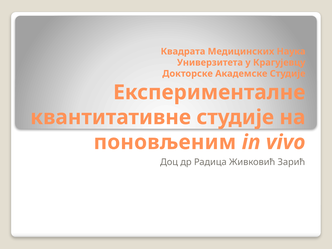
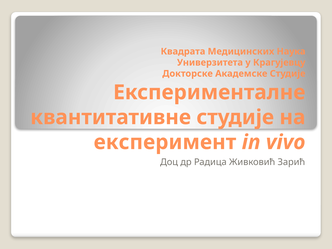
поновљеним: поновљеним -> експеримент
